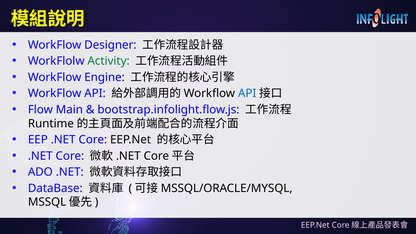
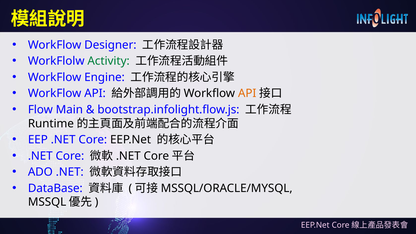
API at (247, 93) colour: blue -> orange
